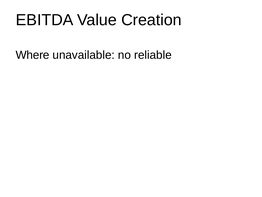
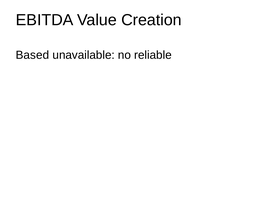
Where: Where -> Based
